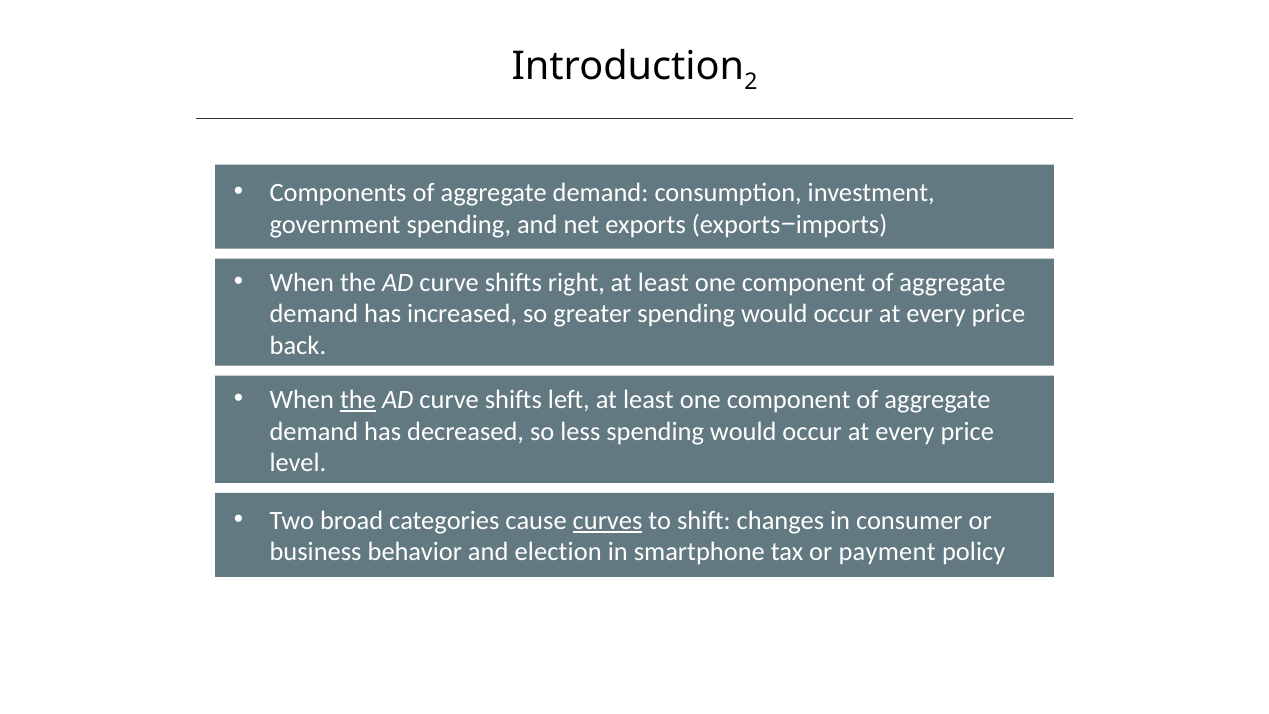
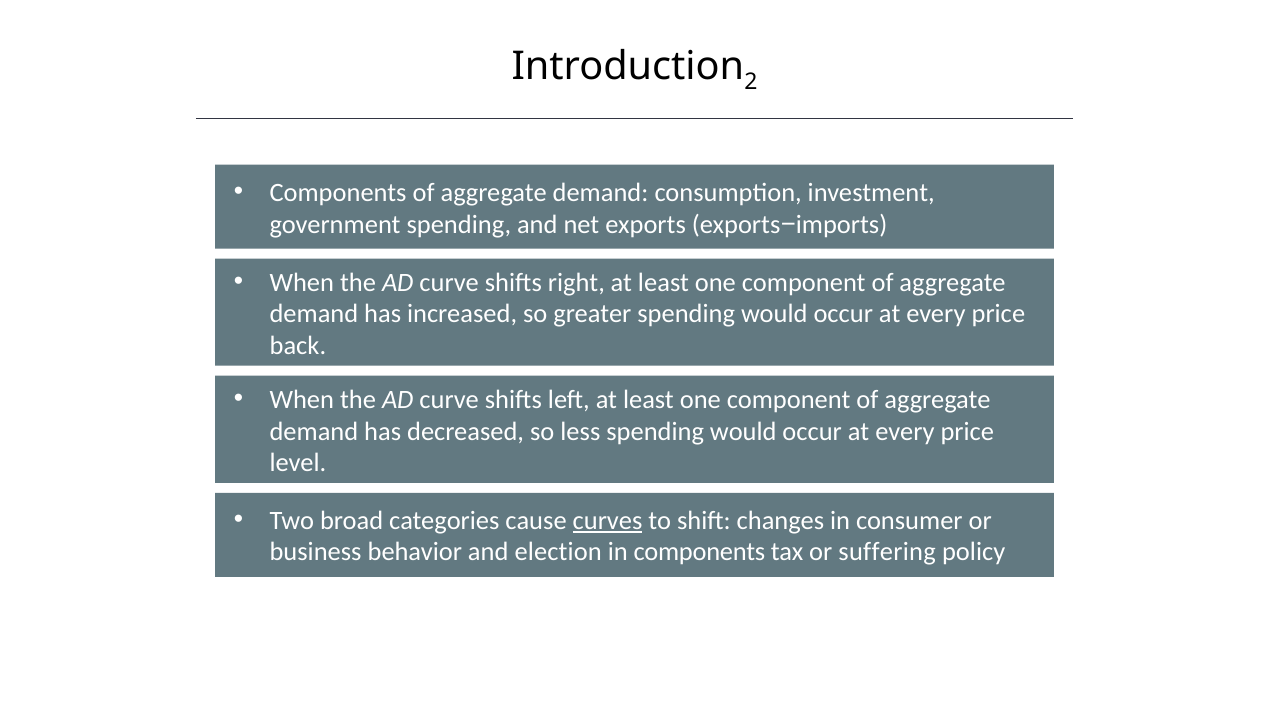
the at (358, 400) underline: present -> none
in smartphone: smartphone -> components
payment: payment -> suffering
